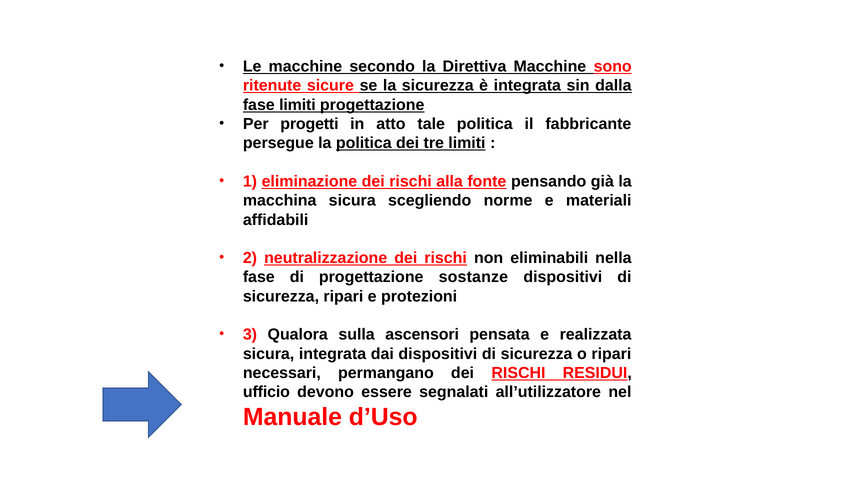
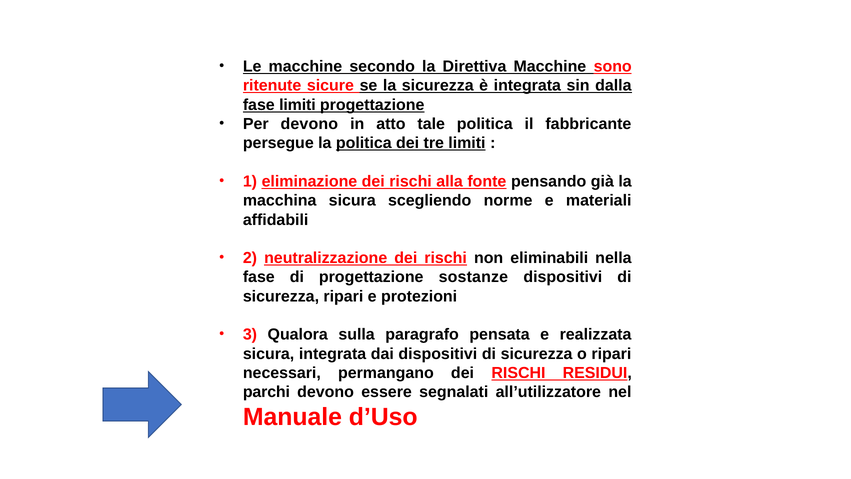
Per progetti: progetti -> devono
ascensori: ascensori -> paragrafo
ufficio: ufficio -> parchi
